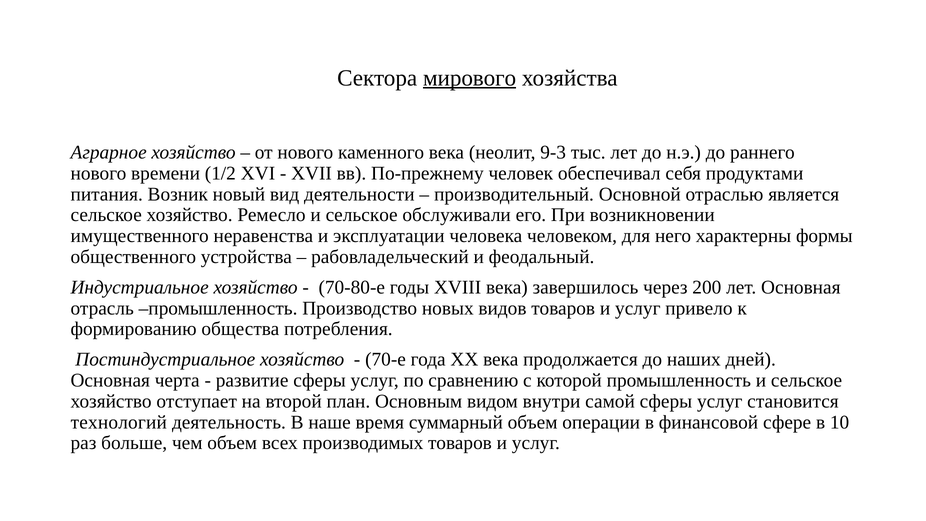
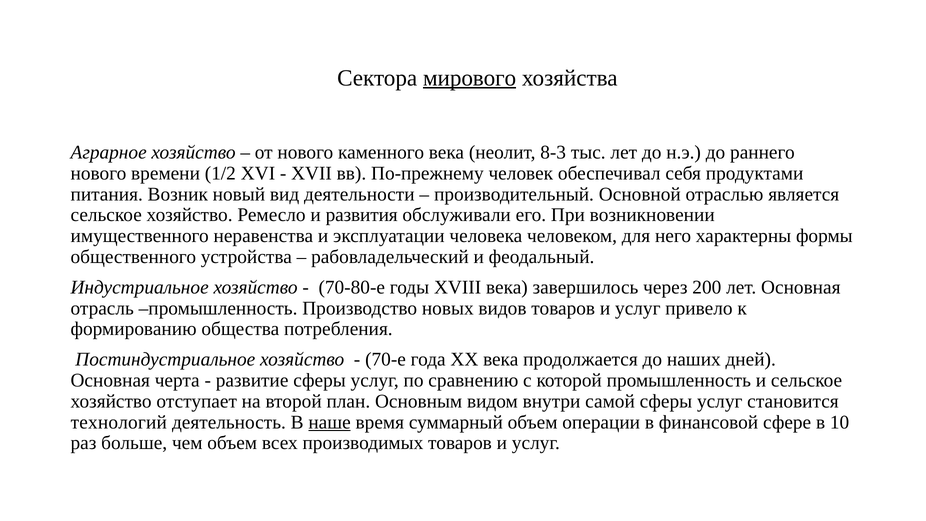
9-3: 9-3 -> 8-3
Ремесло и сельское: сельское -> развития
наше underline: none -> present
